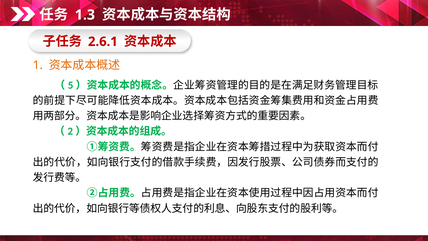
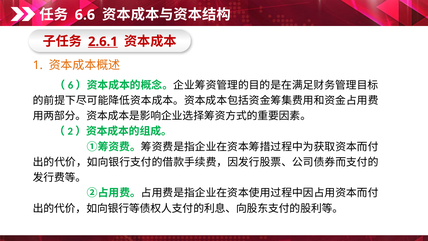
1.3: 1.3 -> 6.6
2.6.1 underline: none -> present
5: 5 -> 6
